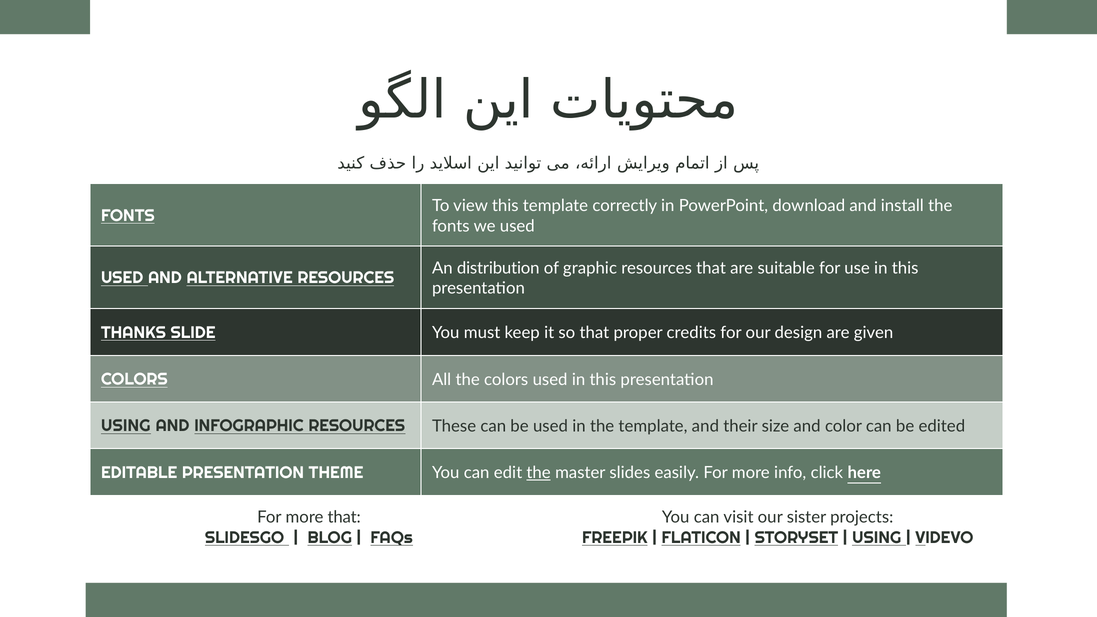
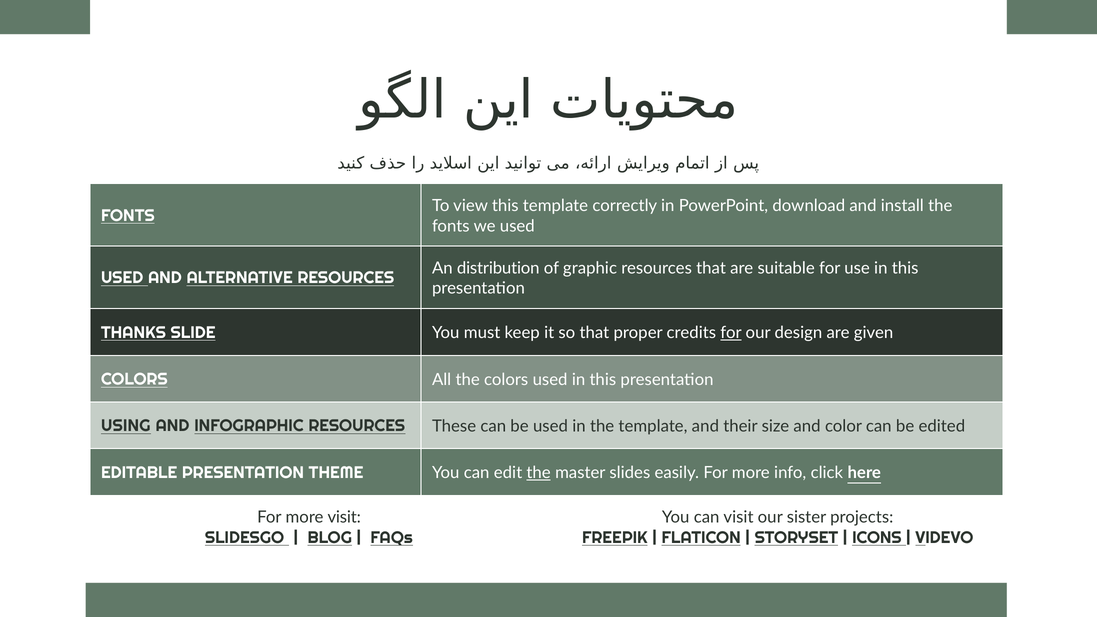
for at (731, 333) underline: none -> present
more that: that -> visit
USING at (877, 538): USING -> ICONS
